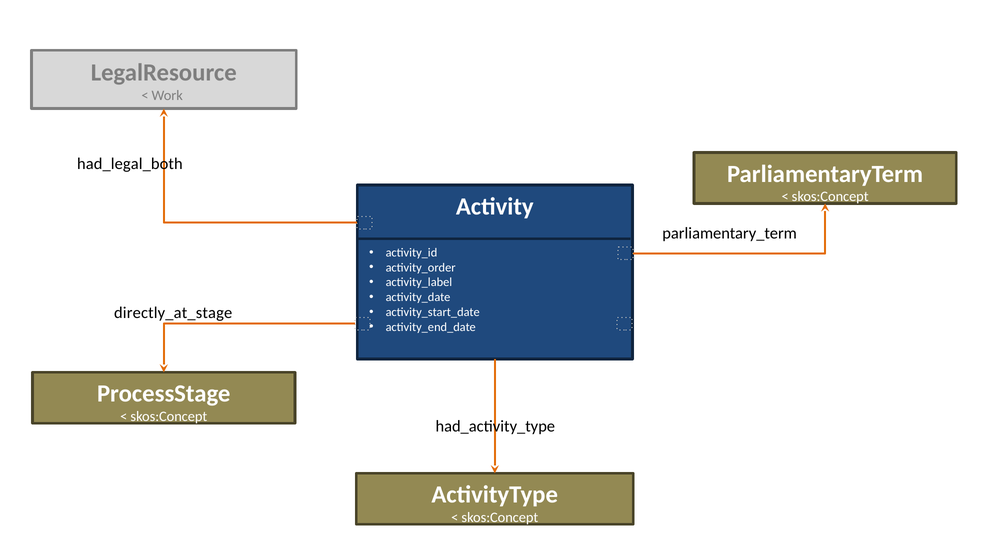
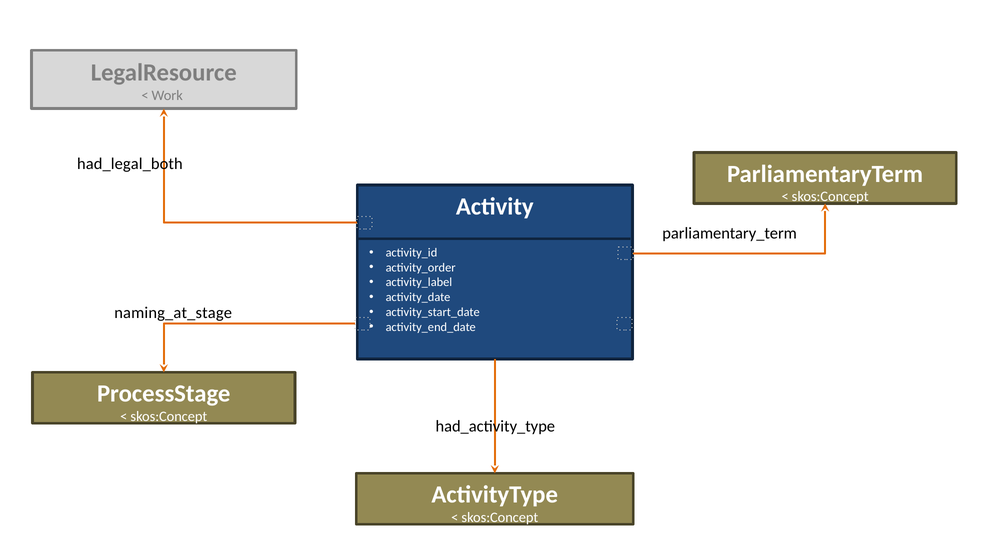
directly_at_stage: directly_at_stage -> naming_at_stage
